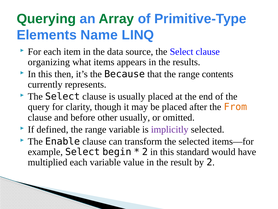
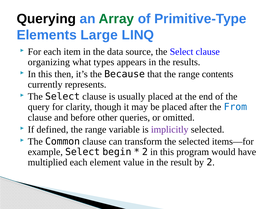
Querying colour: green -> black
Name: Name -> Large
items: items -> types
From colour: orange -> blue
other usually: usually -> queries
Enable: Enable -> Common
standard: standard -> program
each variable: variable -> element
